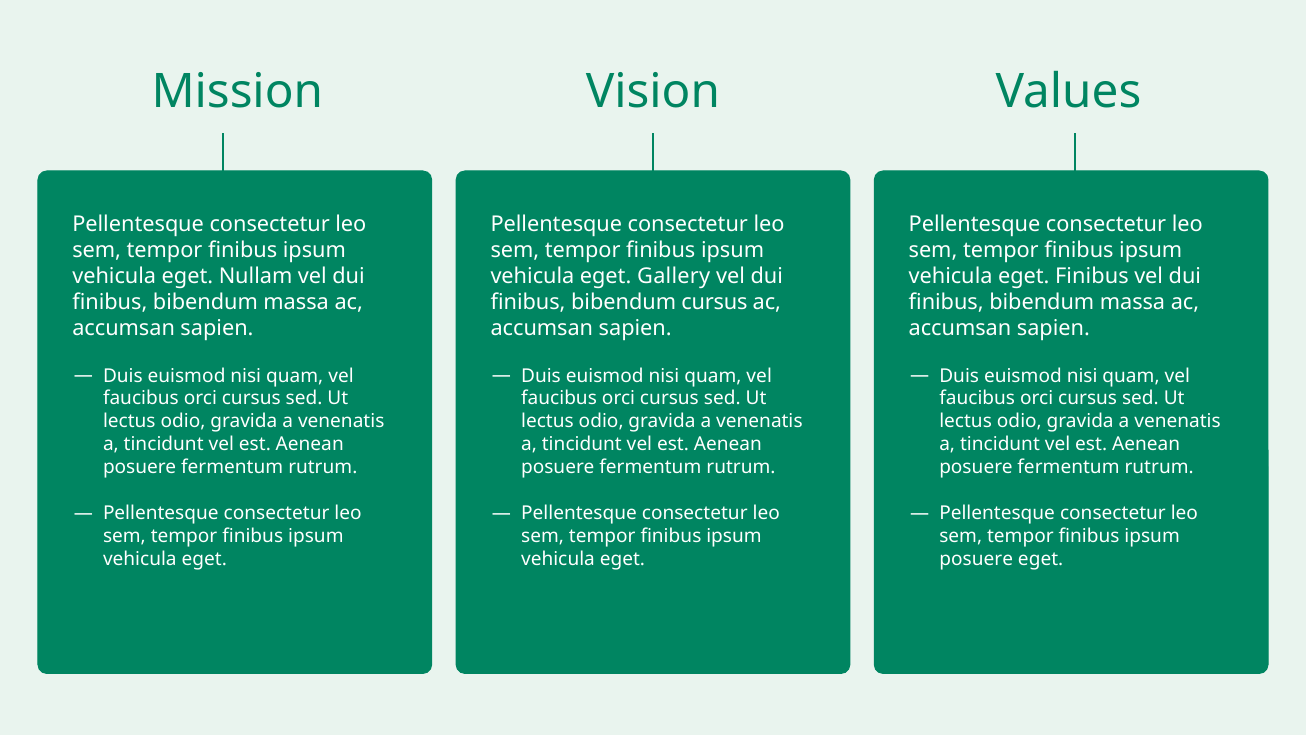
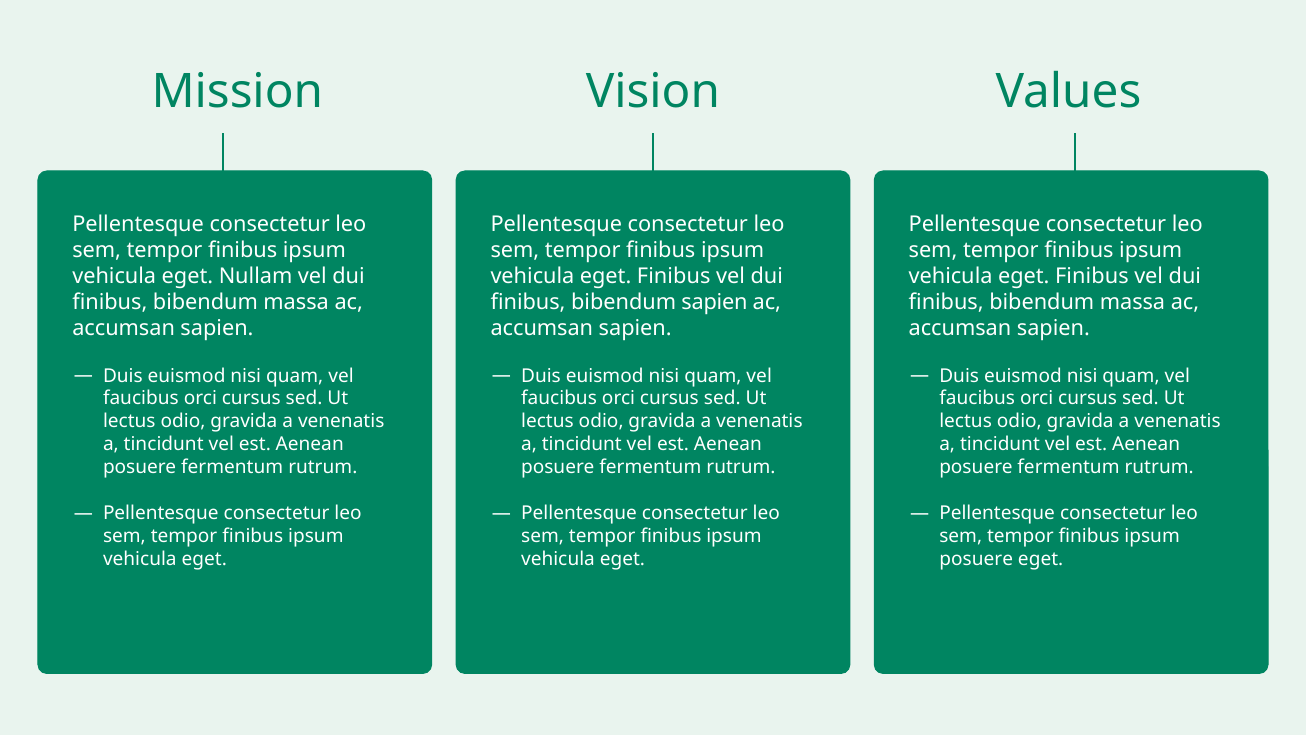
Gallery at (674, 276): Gallery -> Finibus
bibendum cursus: cursus -> sapien
